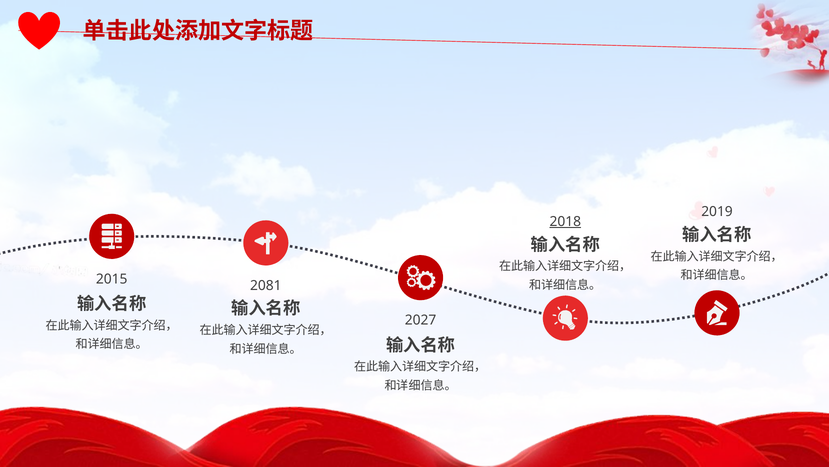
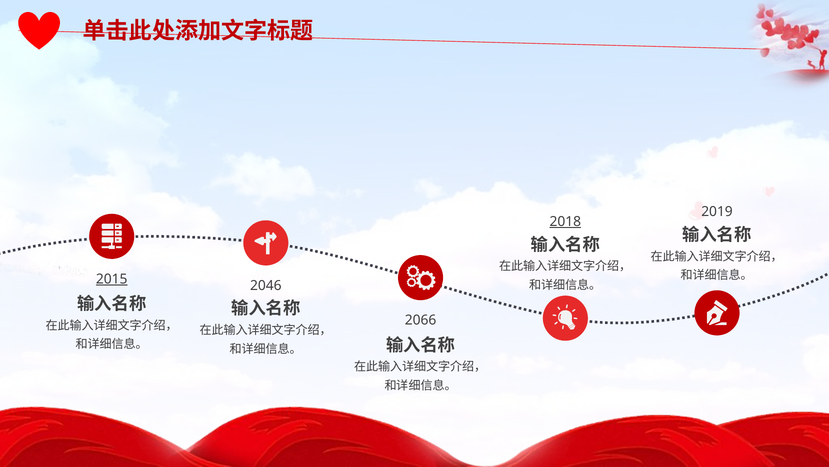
2015 underline: none -> present
2081: 2081 -> 2046
2027: 2027 -> 2066
